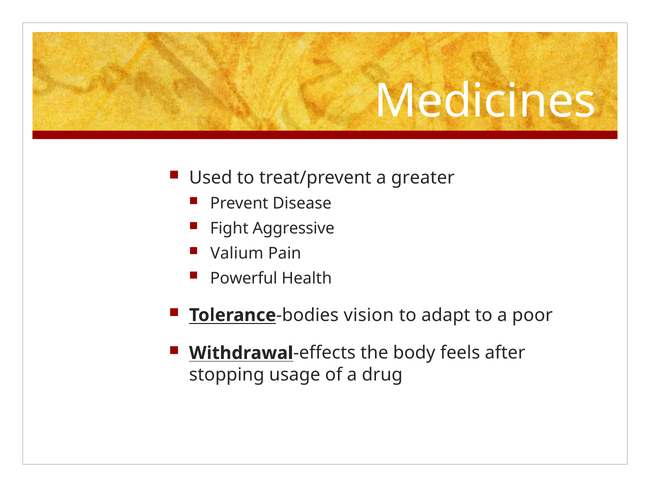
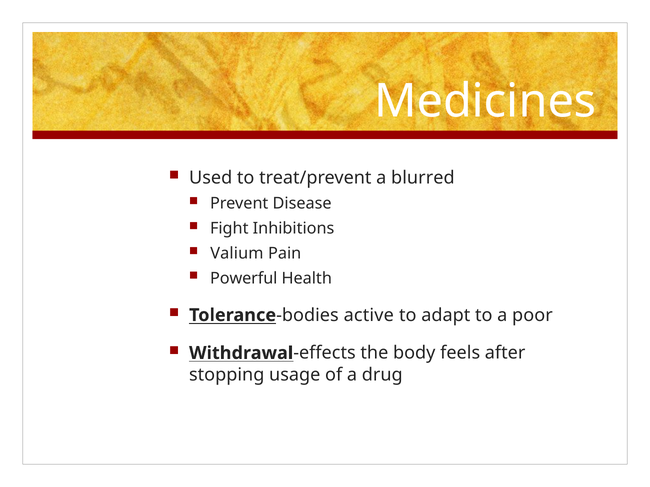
greater: greater -> blurred
Aggressive: Aggressive -> Inhibitions
vision: vision -> active
